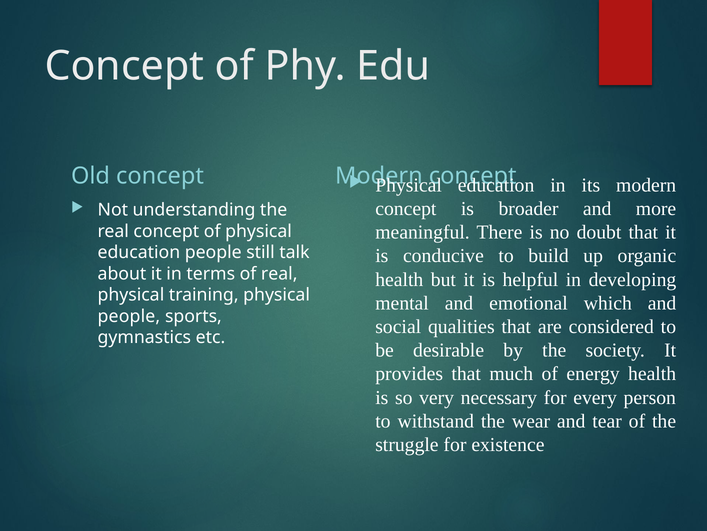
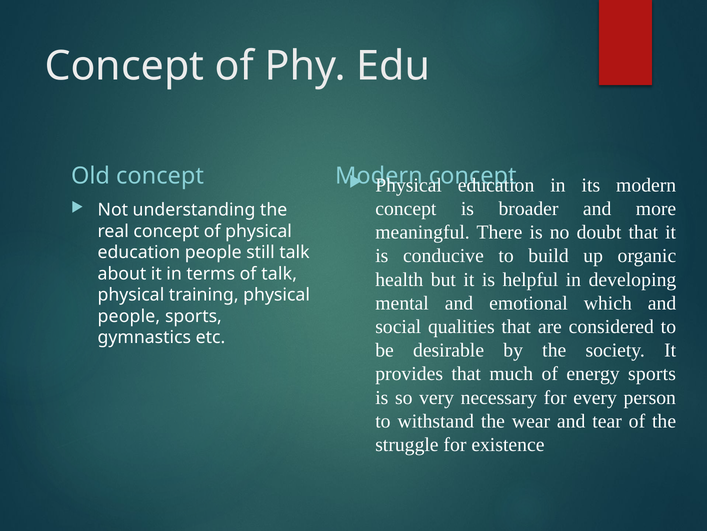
of real: real -> talk
energy health: health -> sports
